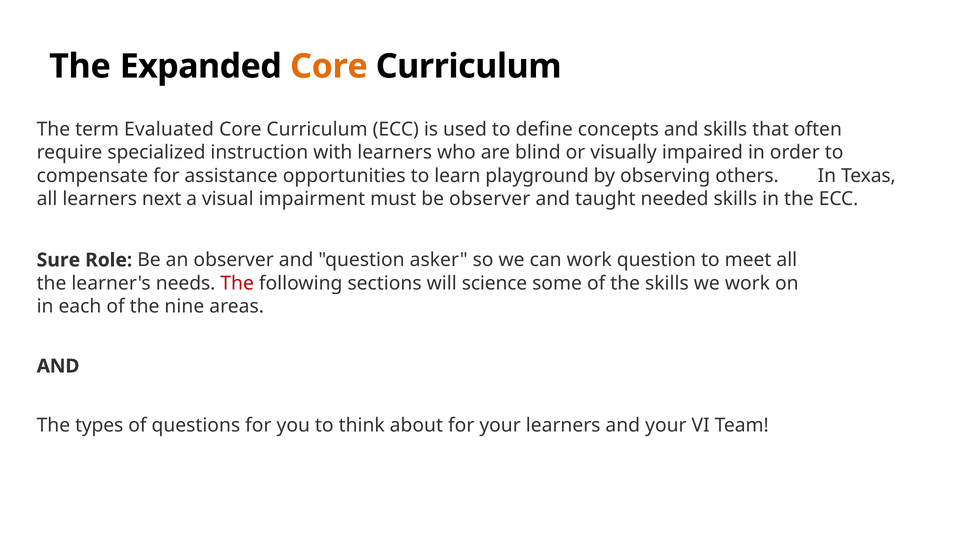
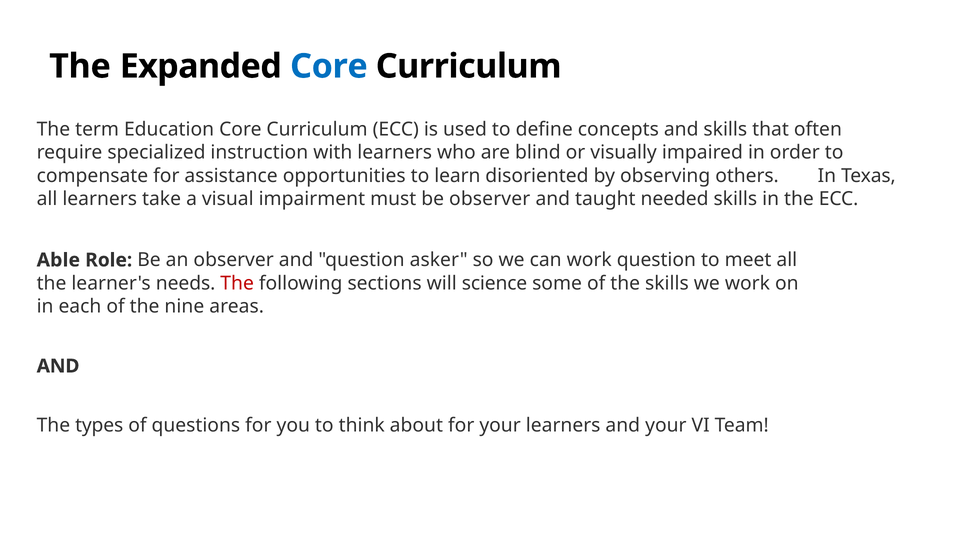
Core at (329, 66) colour: orange -> blue
Evaluated: Evaluated -> Education
playground: playground -> disoriented
next: next -> take
Sure: Sure -> Able
